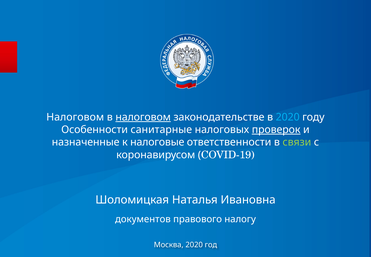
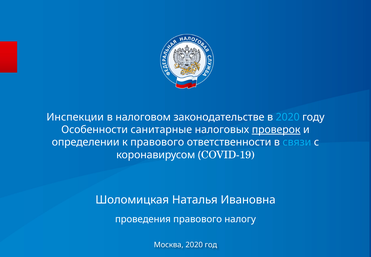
Налоговом at (75, 117): Налоговом -> Инспекции
налоговом at (143, 117) underline: present -> none
назначенные: назначенные -> определении
к налоговые: налоговые -> правового
связи colour: light green -> light blue
документов: документов -> проведения
